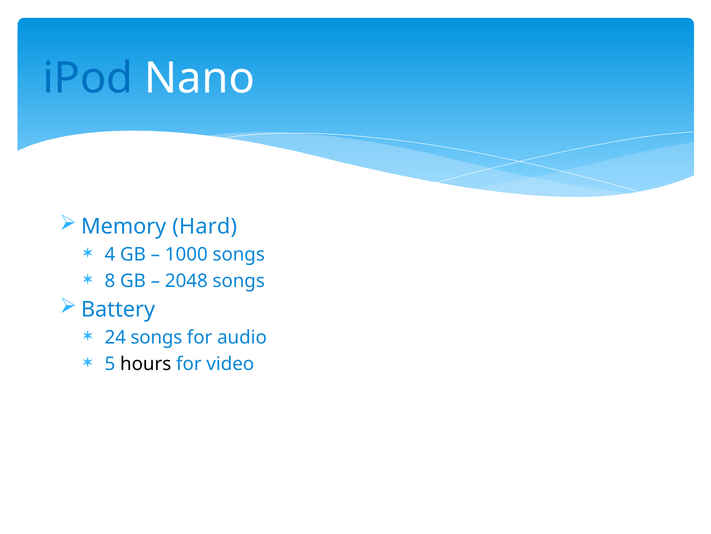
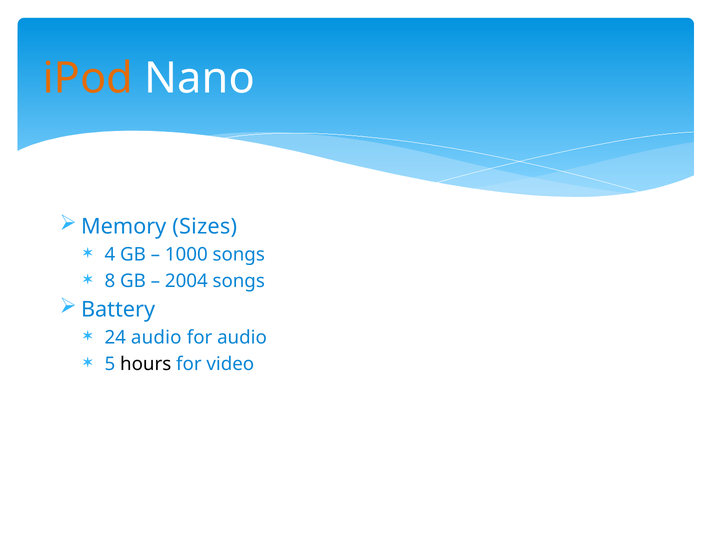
iPod colour: blue -> orange
Hard: Hard -> Sizes
2048: 2048 -> 2004
24 songs: songs -> audio
